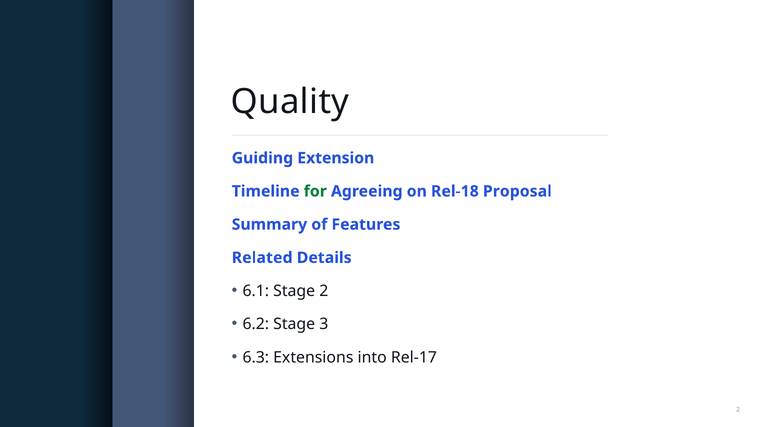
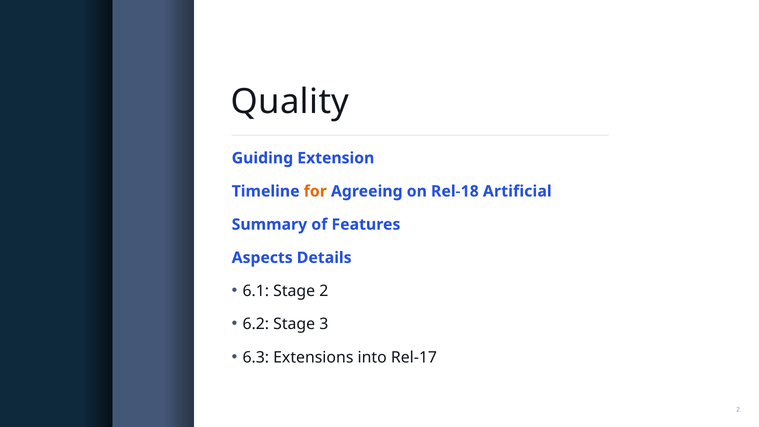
for colour: green -> orange
Proposal: Proposal -> Artificial
Related: Related -> Aspects
